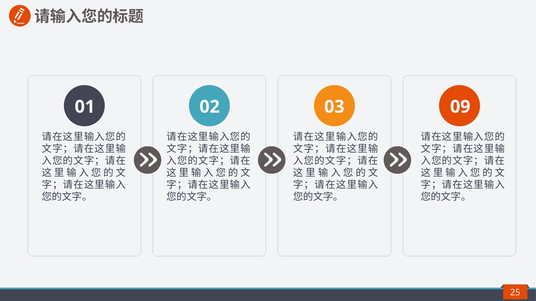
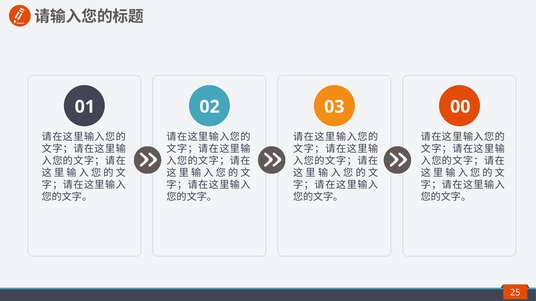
09: 09 -> 00
